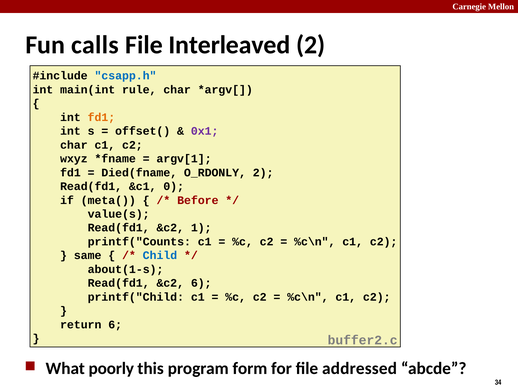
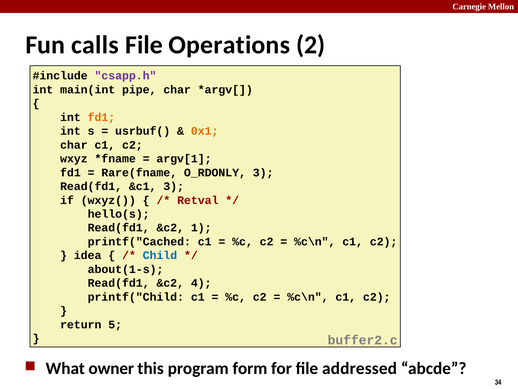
Interleaved: Interleaved -> Operations
csapp.h colour: blue -> purple
rule: rule -> pipe
offset(: offset( -> usrbuf(
0x1 colour: purple -> orange
Died(fname: Died(fname -> Rare(fname
O_RDONLY 2: 2 -> 3
&c1 0: 0 -> 3
meta(: meta( -> wxyz(
Before: Before -> Retval
value(s: value(s -> hello(s
printf("Counts: printf("Counts -> printf("Cached
same: same -> idea
&c2 6: 6 -> 4
return 6: 6 -> 5
poorly: poorly -> owner
